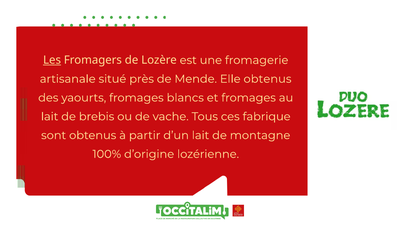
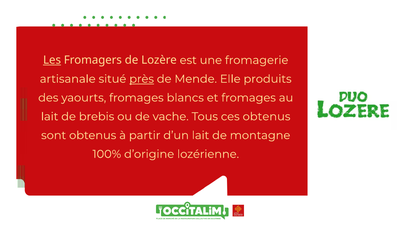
près underline: none -> present
Elle obtenus: obtenus -> produits
ces fabrique: fabrique -> obtenus
